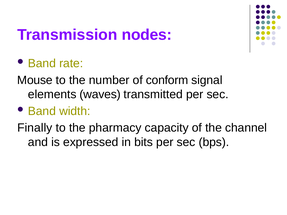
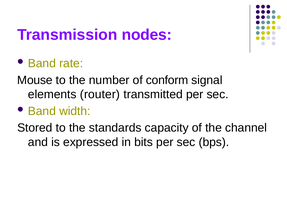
waves: waves -> router
Finally: Finally -> Stored
pharmacy: pharmacy -> standards
